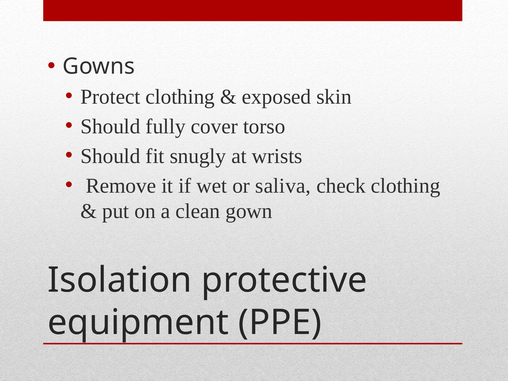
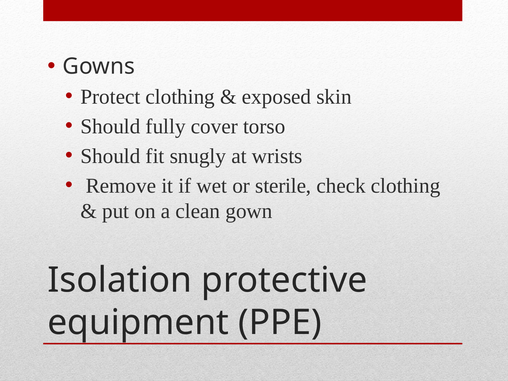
saliva: saliva -> sterile
